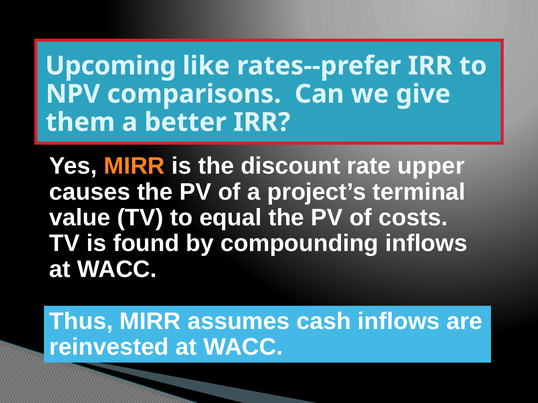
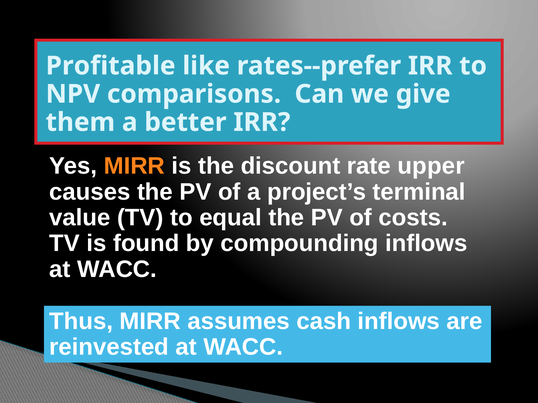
Upcoming: Upcoming -> Profitable
